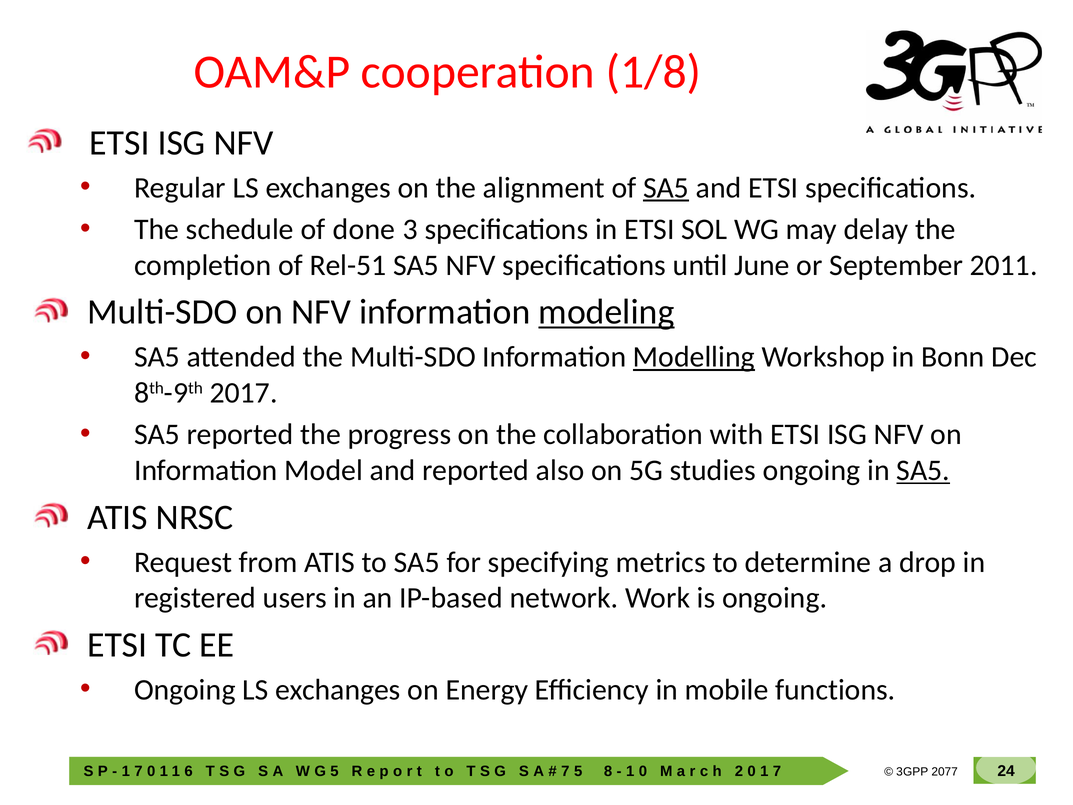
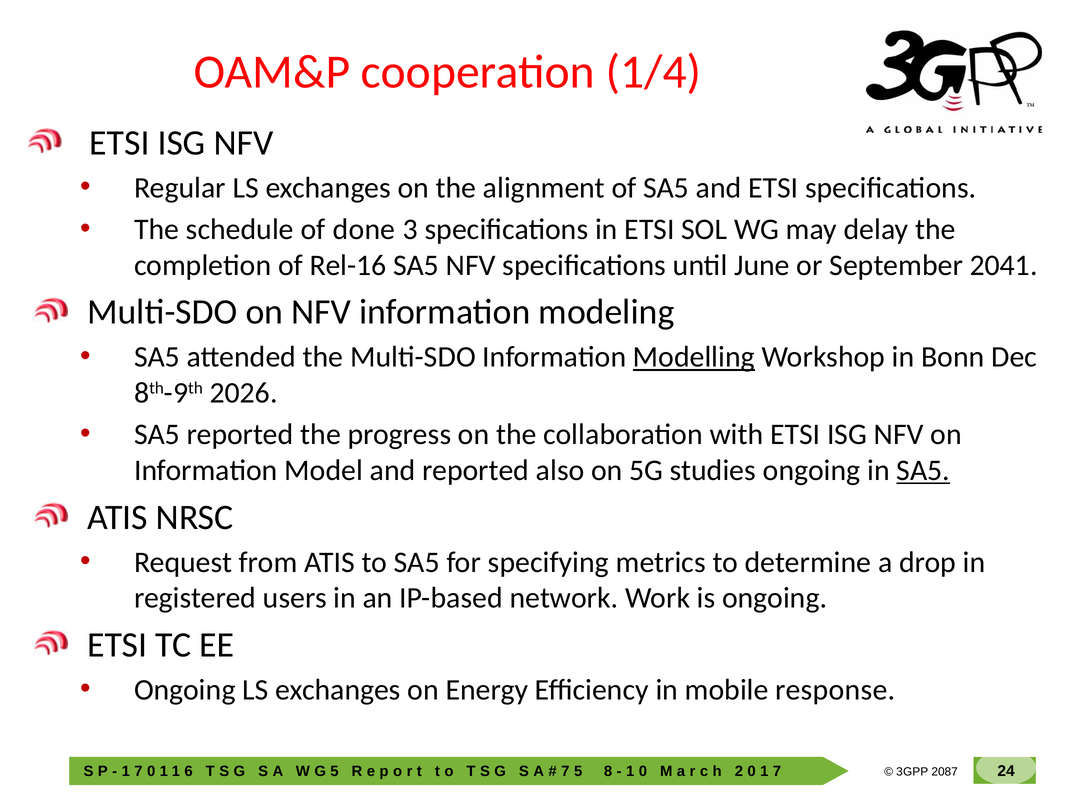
1/8: 1/8 -> 1/4
SA5 at (666, 188) underline: present -> none
Rel-51: Rel-51 -> Rel-16
2011: 2011 -> 2041
modeling underline: present -> none
2017: 2017 -> 2026
functions: functions -> response
2077: 2077 -> 2087
